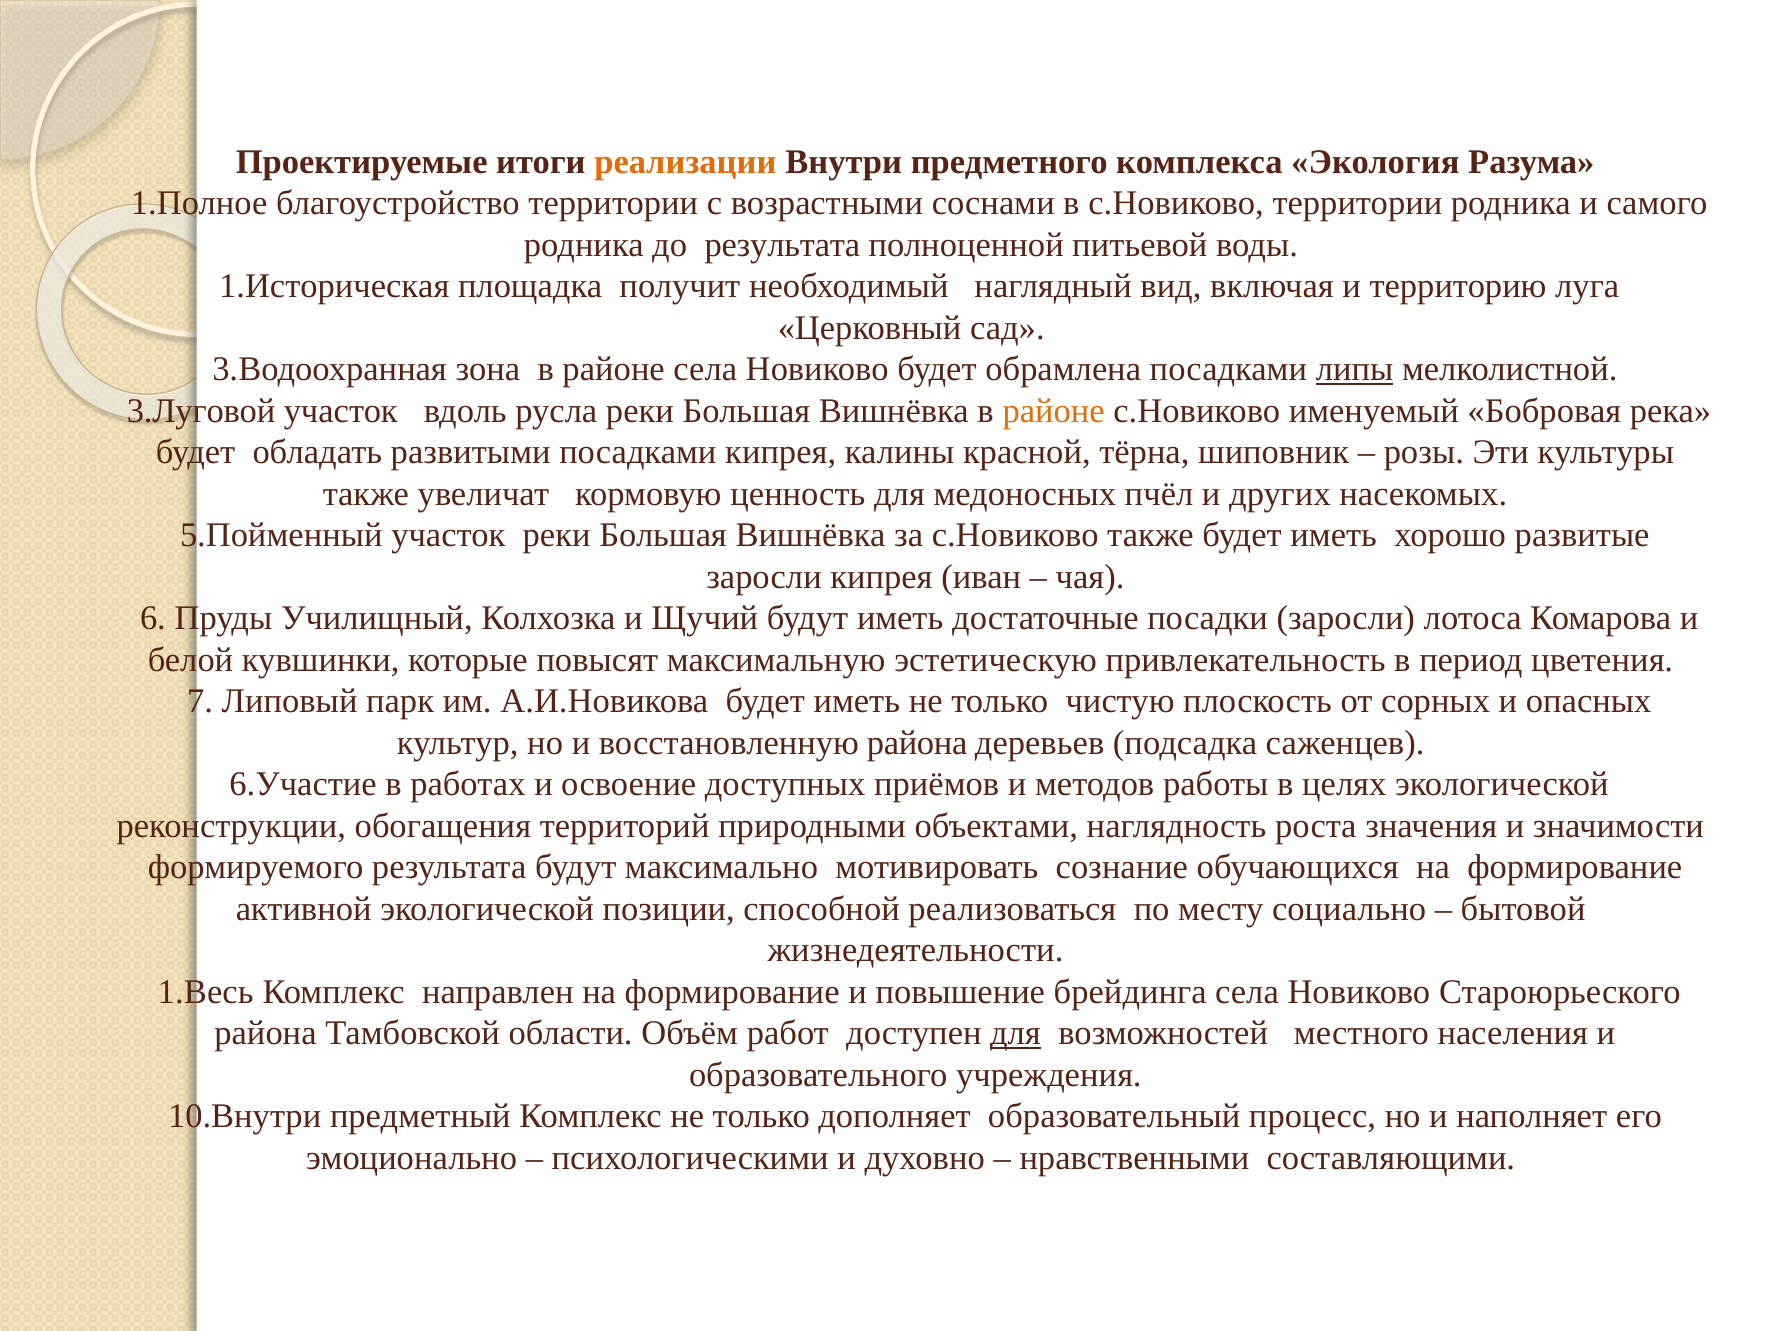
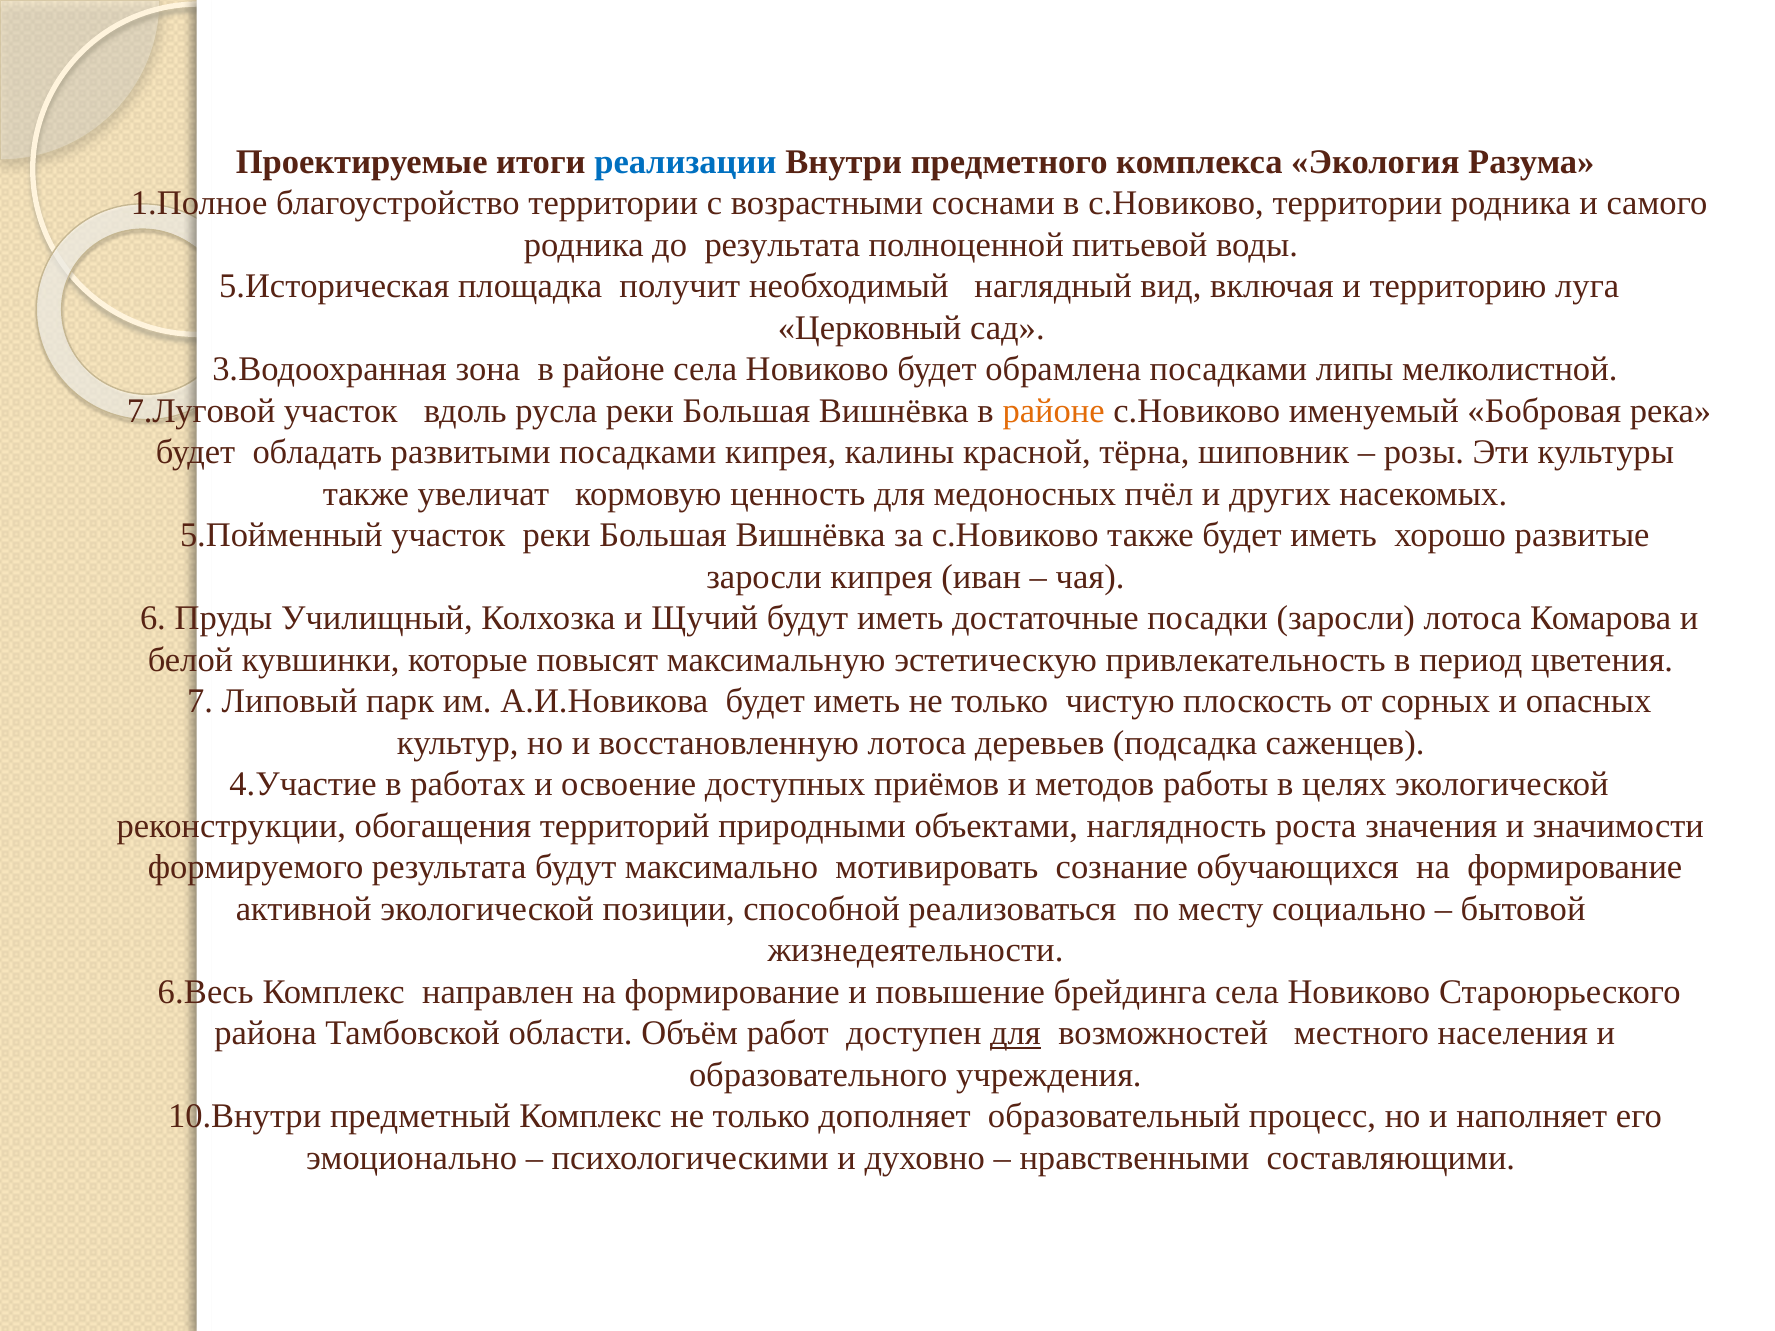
реализации colour: orange -> blue
1.Историческая: 1.Историческая -> 5.Историческая
липы underline: present -> none
3.Луговой: 3.Луговой -> 7.Луговой
восстановленную района: района -> лотоса
6.Участие: 6.Участие -> 4.Участие
1.Весь: 1.Весь -> 6.Весь
